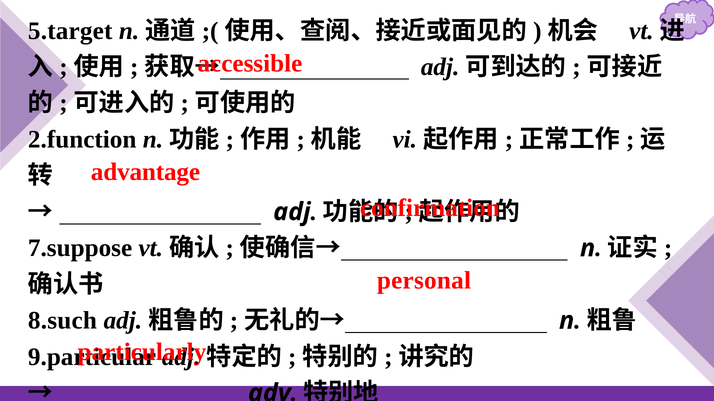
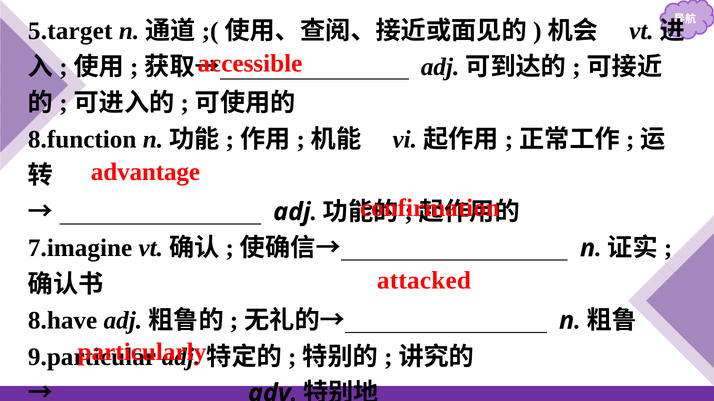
2.function: 2.function -> 8.function
7.suppose: 7.suppose -> 7.imagine
personal: personal -> attacked
8.such: 8.such -> 8.have
